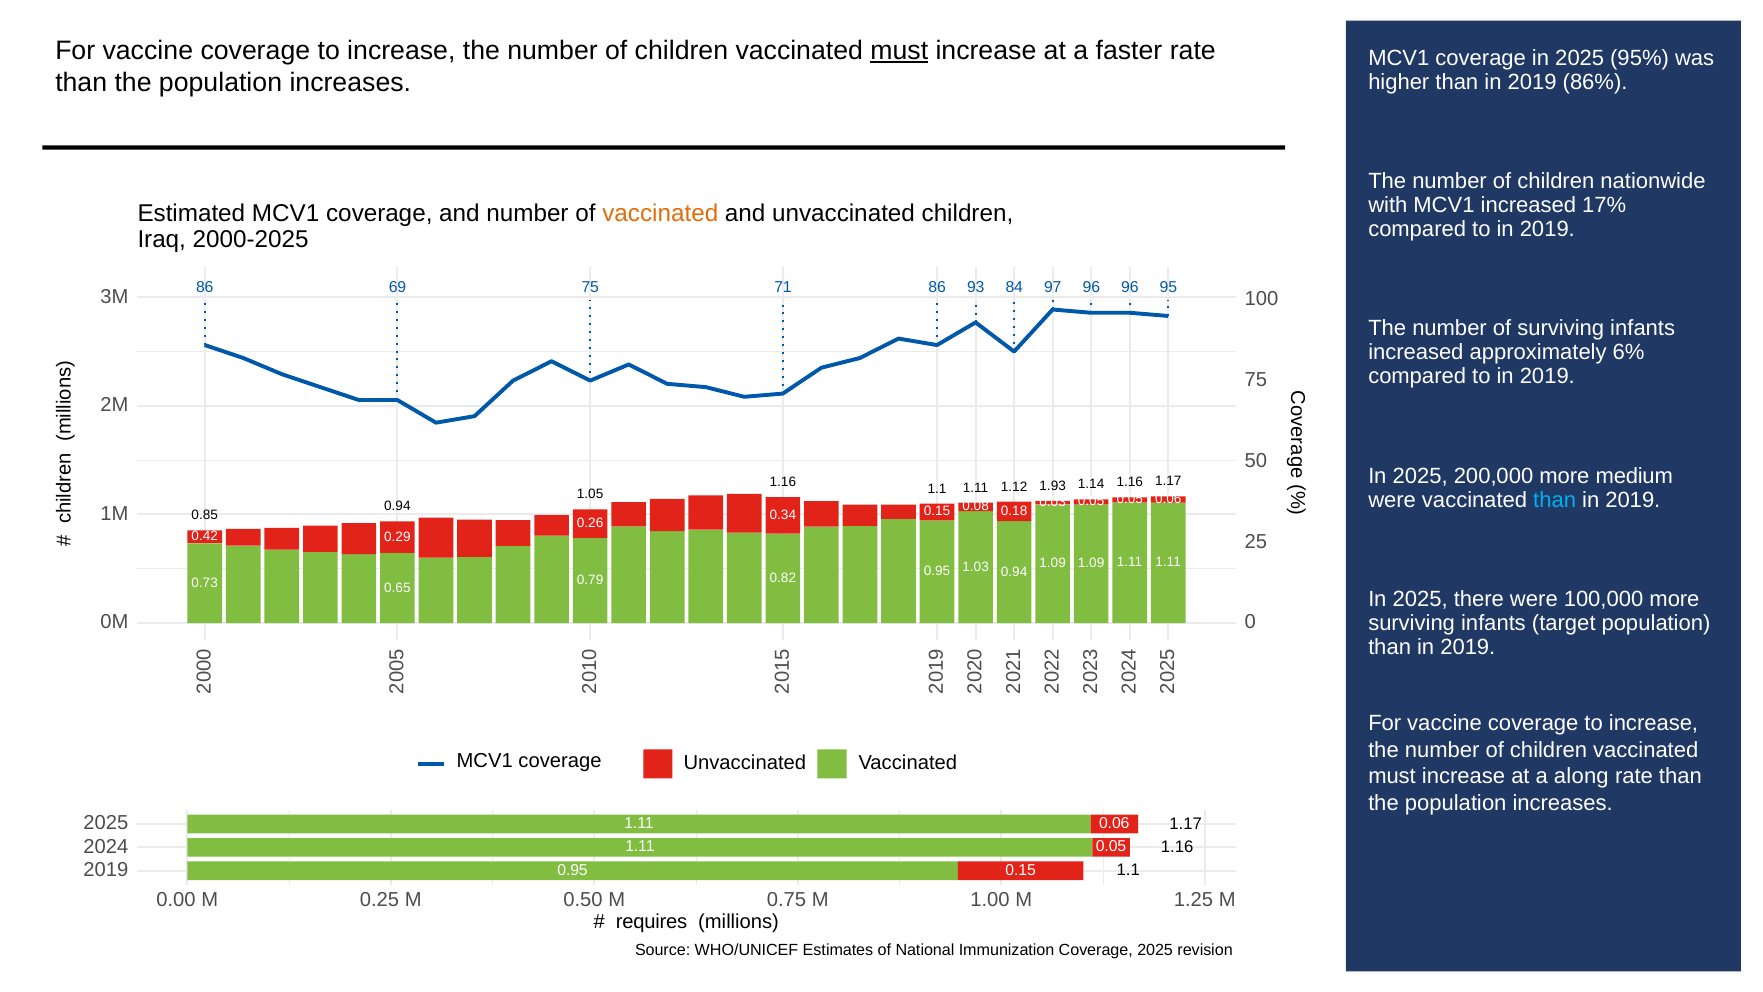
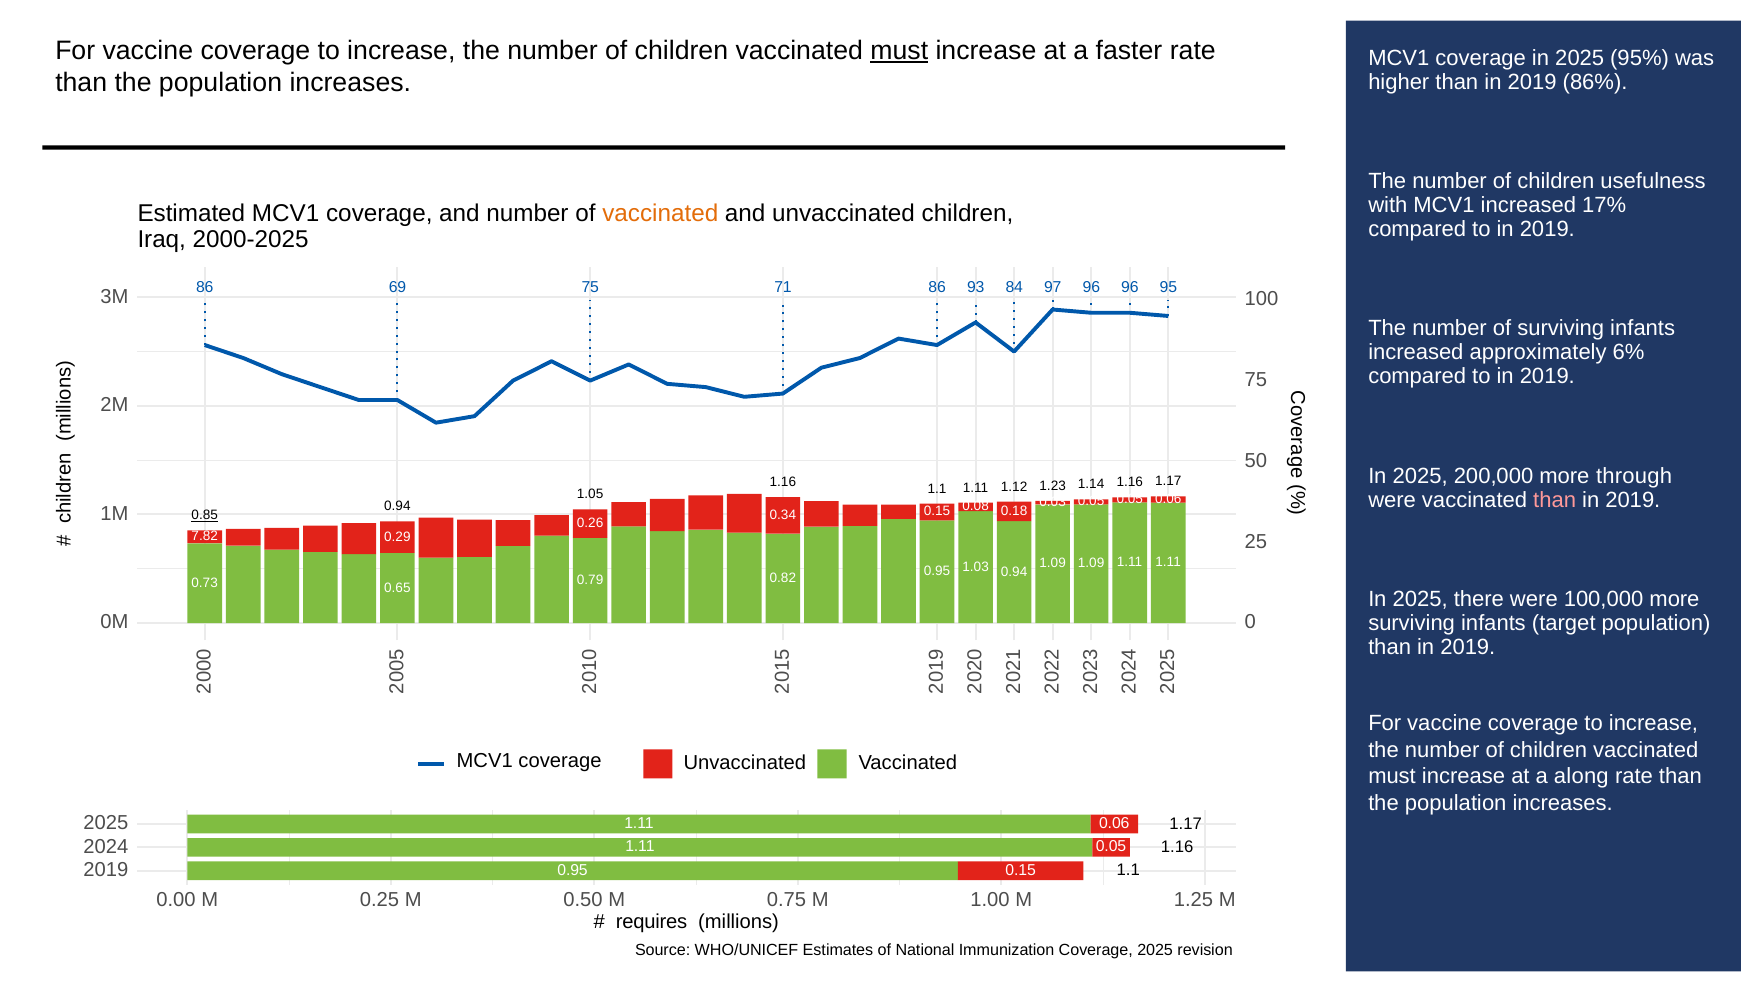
nationwide: nationwide -> usefulness
medium: medium -> through
1.93: 1.93 -> 1.23
than at (1555, 500) colour: light blue -> pink
0.85 underline: none -> present
0.42: 0.42 -> 7.82
